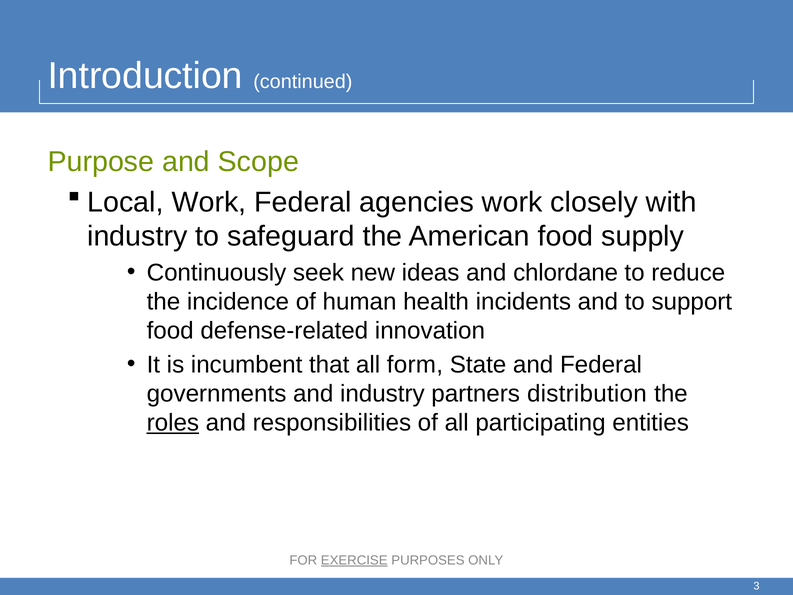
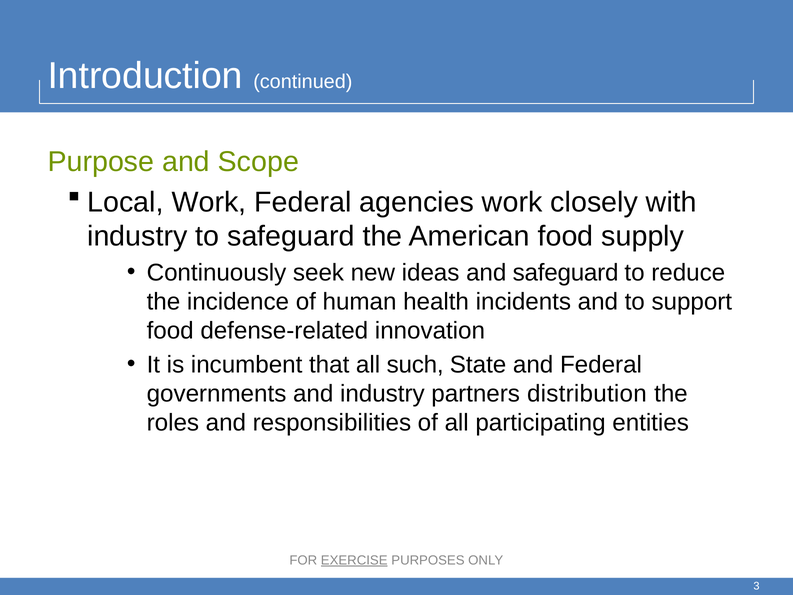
and chlordane: chlordane -> safeguard
form: form -> such
roles underline: present -> none
